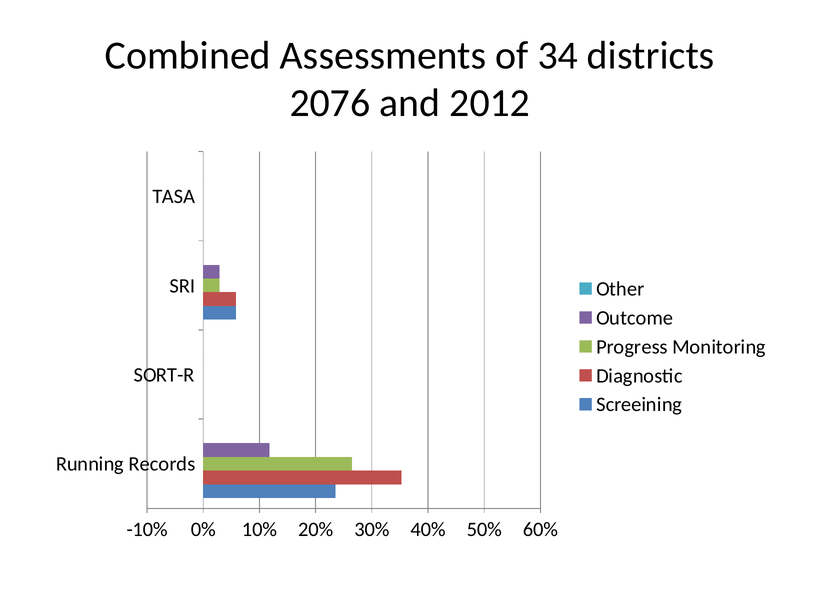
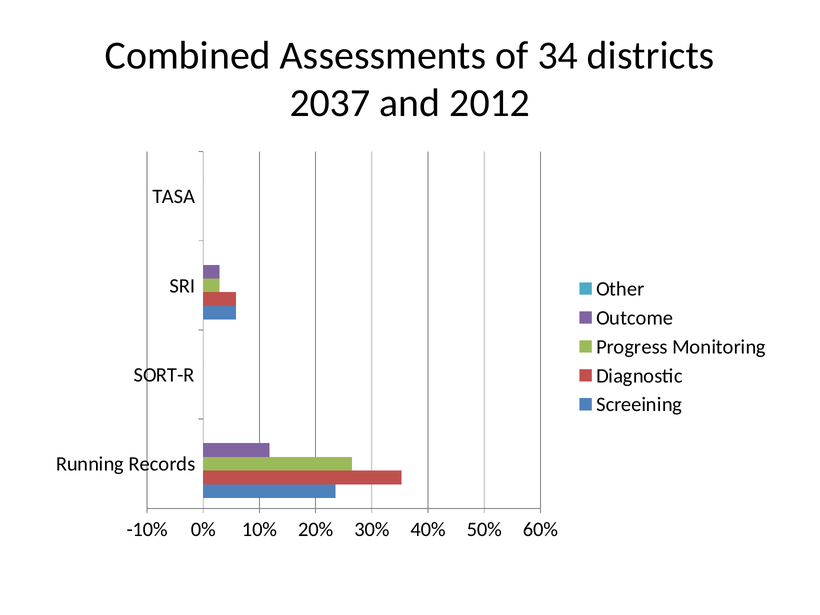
2076: 2076 -> 2037
